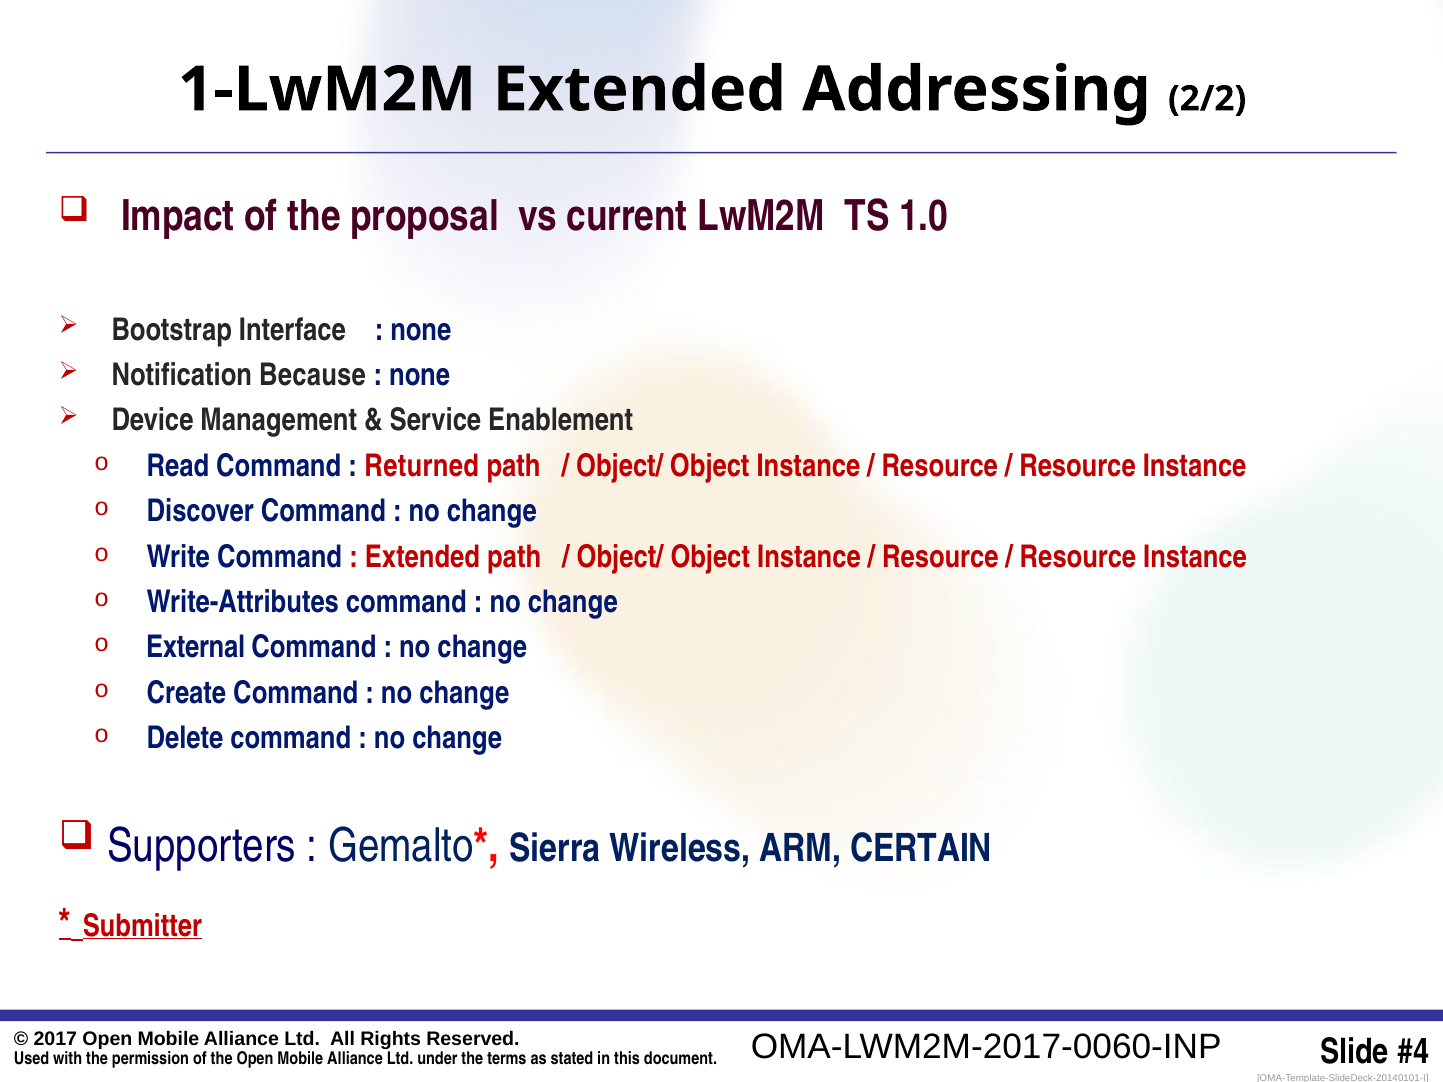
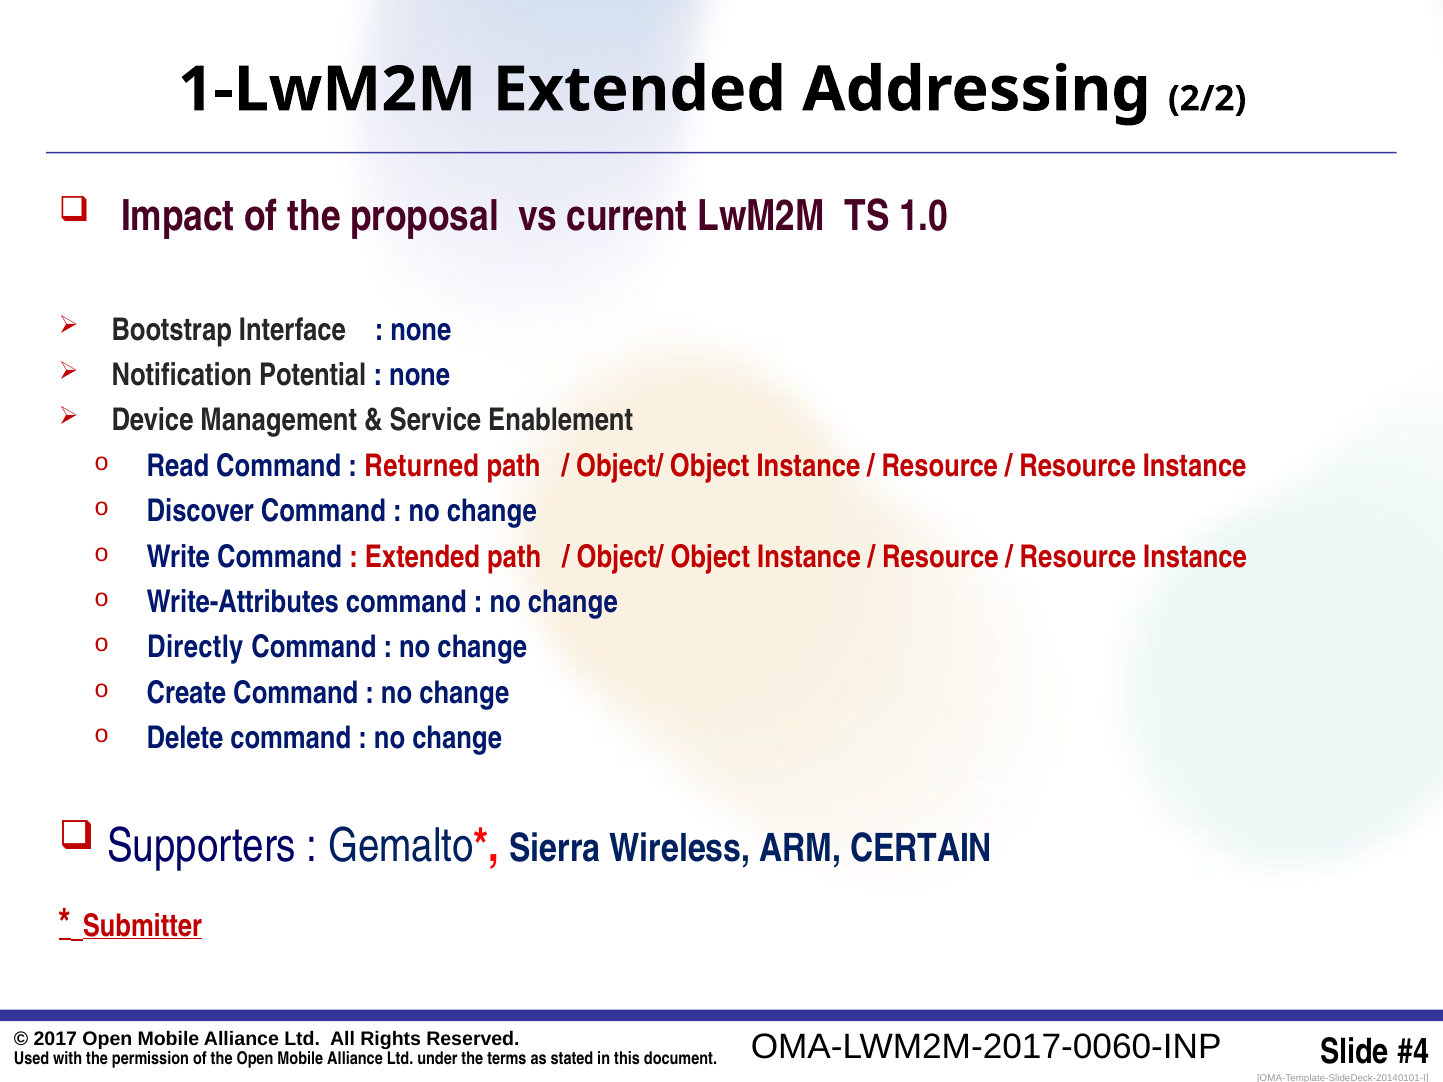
Because: Because -> Potential
External: External -> Directly
